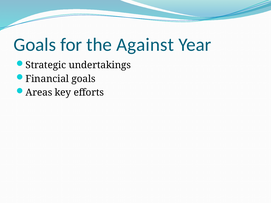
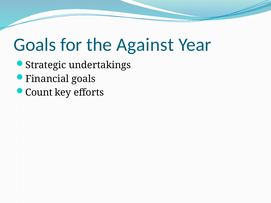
Areas: Areas -> Count
